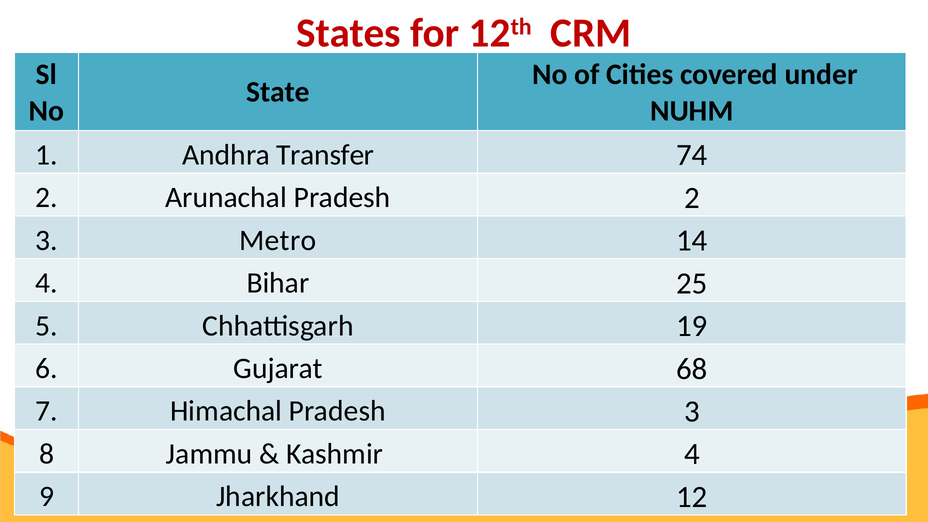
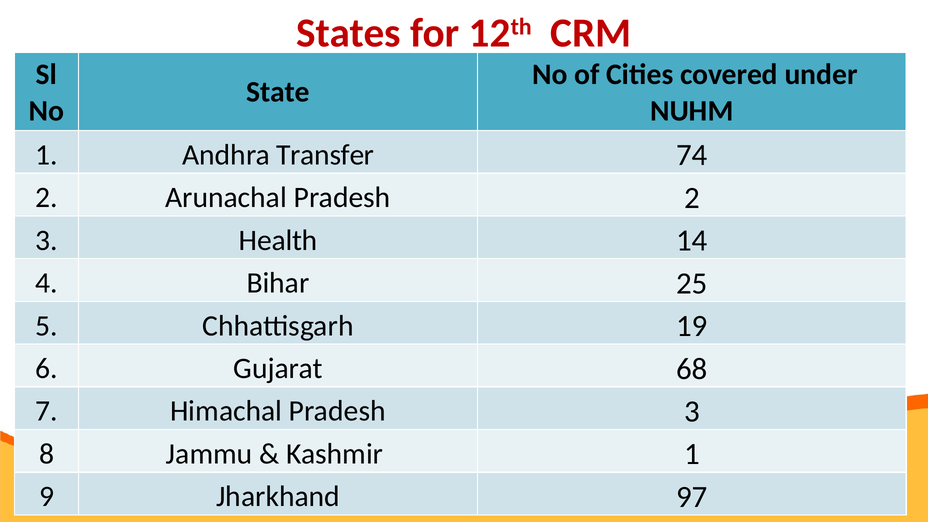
Metro: Metro -> Health
Kashmir 4: 4 -> 1
12: 12 -> 97
